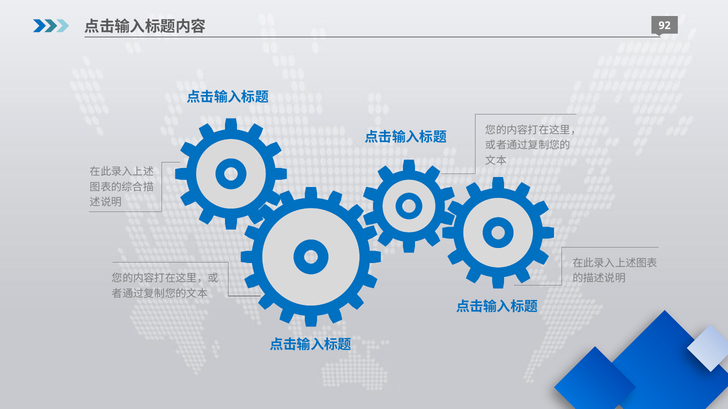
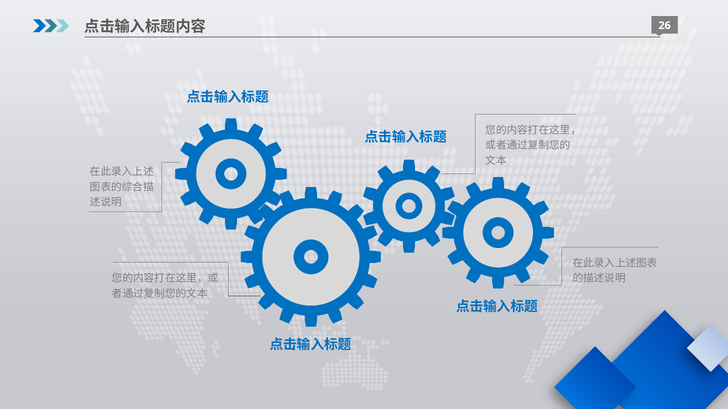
92: 92 -> 26
